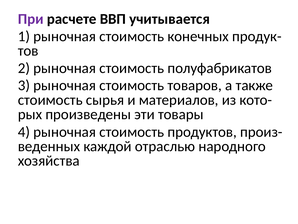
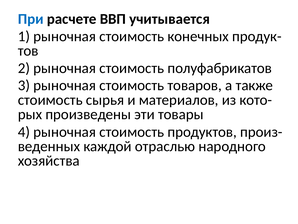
При colour: purple -> blue
